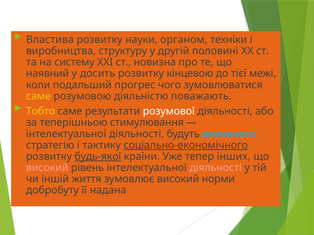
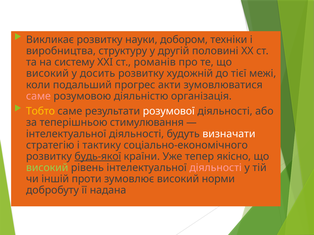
Властива: Властива -> Викликає
органом: органом -> добором
новизна: новизна -> романів
наявний at (48, 74): наявний -> високий
кінцевою: кінцевою -> художній
чого: чого -> акти
саме at (38, 96) colour: yellow -> pink
поважають: поважають -> організація
визначати colour: light blue -> white
соціально-економічного underline: present -> none
інших: інших -> якісно
високий at (47, 168) colour: pink -> light green
життя: життя -> проти
